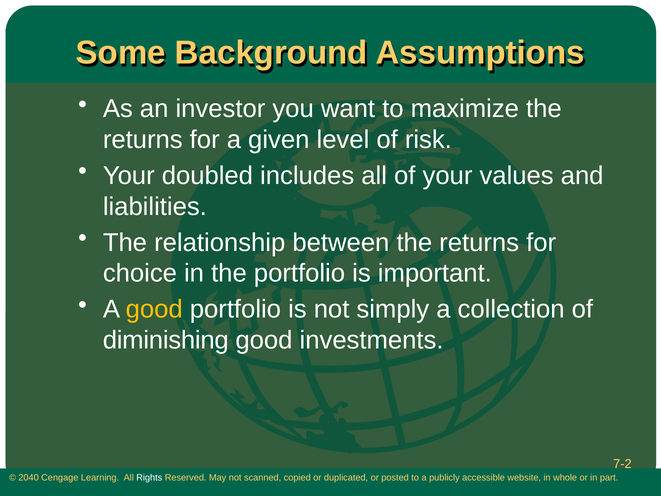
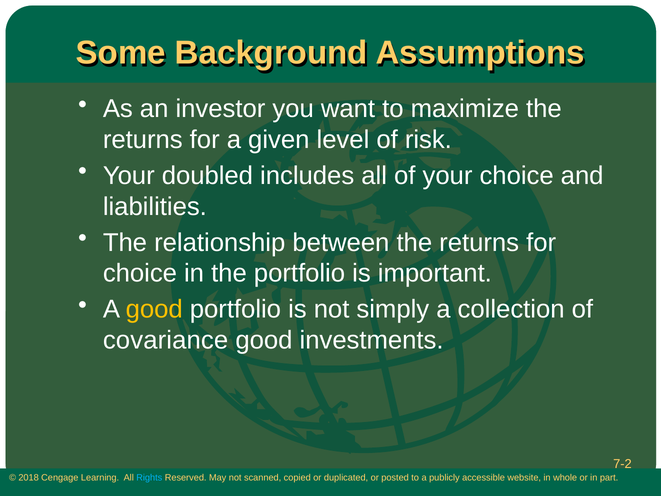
your values: values -> choice
diminishing: diminishing -> covariance
2040: 2040 -> 2018
Rights colour: white -> light blue
